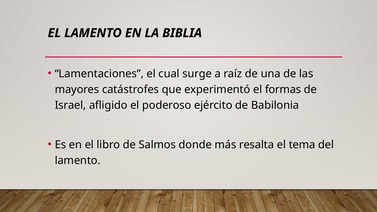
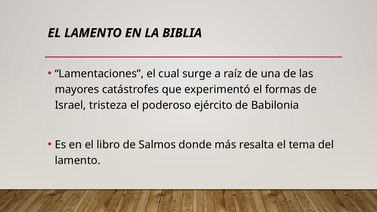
afligido: afligido -> tristeza
